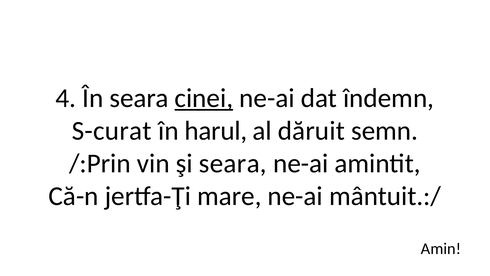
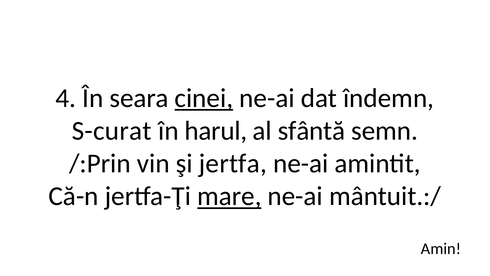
dăruit: dăruit -> sfântă
şi seara: seara -> jertfa
mare underline: none -> present
